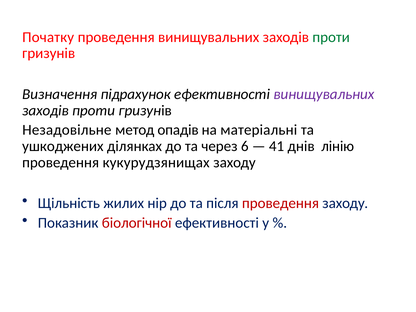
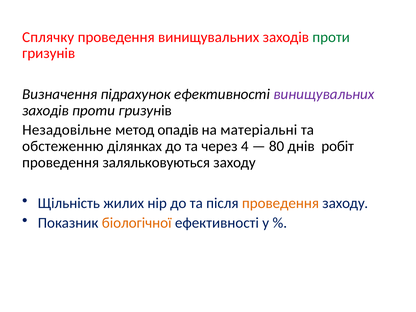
Початку: Початку -> Сплячку
ушкоджених: ушкоджених -> обстеженню
6: 6 -> 4
41: 41 -> 80
лінію: лінію -> робіт
кукурудзянищах: кукурудзянищах -> заляльковуються
проведення at (280, 203) colour: red -> orange
біологічної colour: red -> orange
